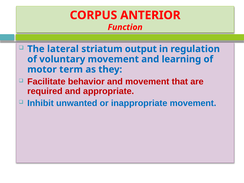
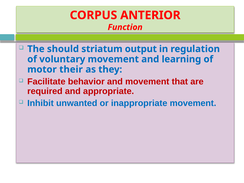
lateral: lateral -> should
term: term -> their
